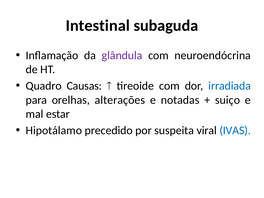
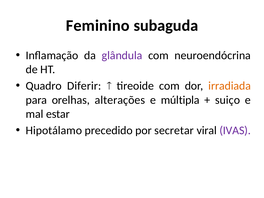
Intestinal: Intestinal -> Feminino
Causas: Causas -> Diferir
irradiada colour: blue -> orange
notadas: notadas -> múltipla
suspeita: suspeita -> secretar
IVAS colour: blue -> purple
